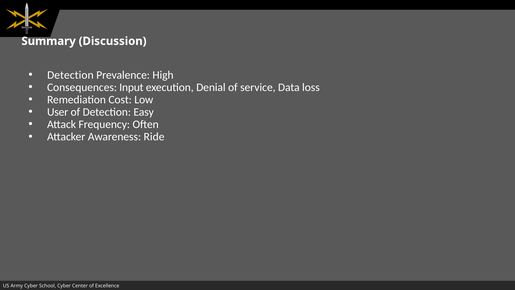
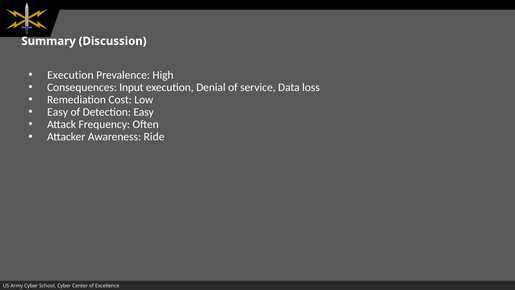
Detection at (70, 75): Detection -> Execution
User at (58, 112): User -> Easy
